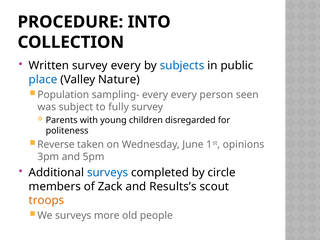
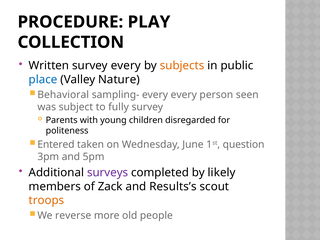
INTO: INTO -> PLAY
subjects colour: blue -> orange
Population: Population -> Behavioral
Reverse: Reverse -> Entered
opinions: opinions -> question
surveys at (108, 173) colour: blue -> purple
circle: circle -> likely
We surveys: surveys -> reverse
